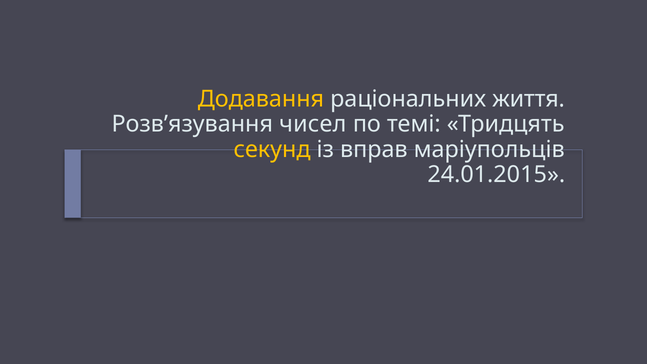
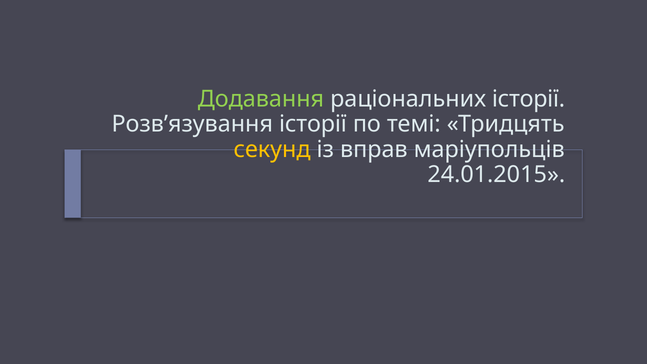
Додавання colour: yellow -> light green
раціональних життя: життя -> історії
Розв’язування чисел: чисел -> історії
